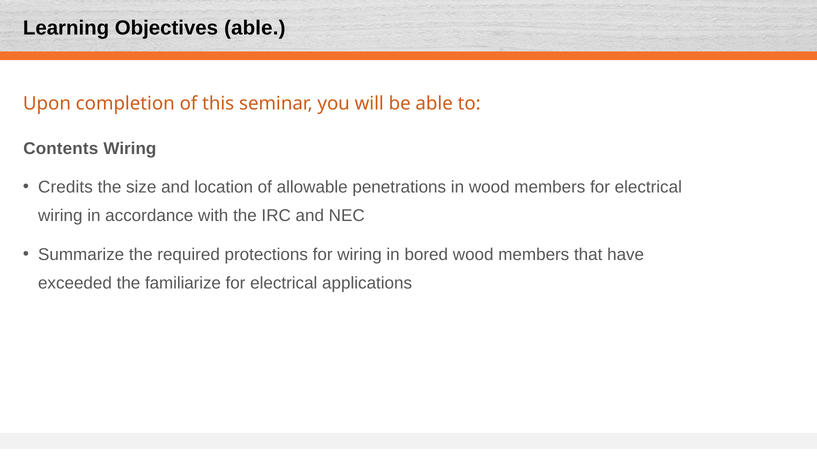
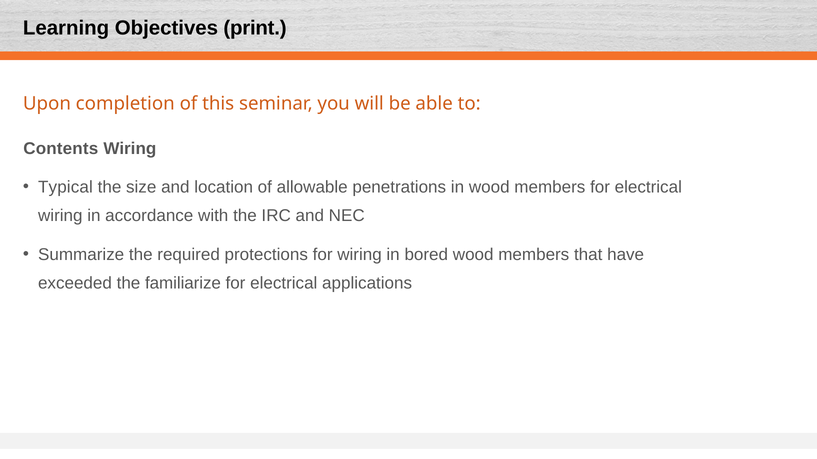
Objectives able: able -> print
Credits: Credits -> Typical
